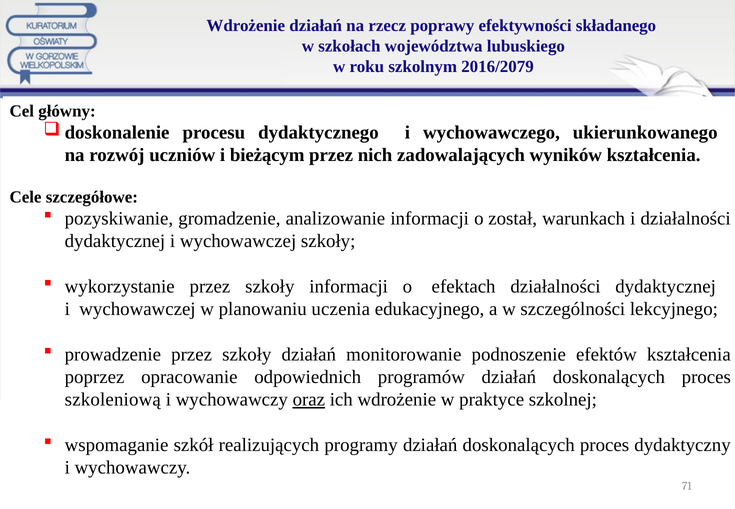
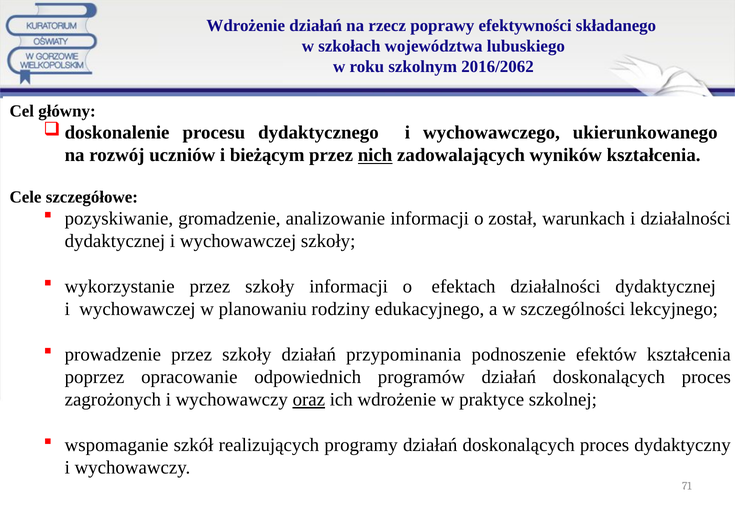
2016/2079: 2016/2079 -> 2016/2062
nich underline: none -> present
uczenia: uczenia -> rodziny
monitorowanie: monitorowanie -> przypominania
szkoleniową: szkoleniową -> zagrożonych
